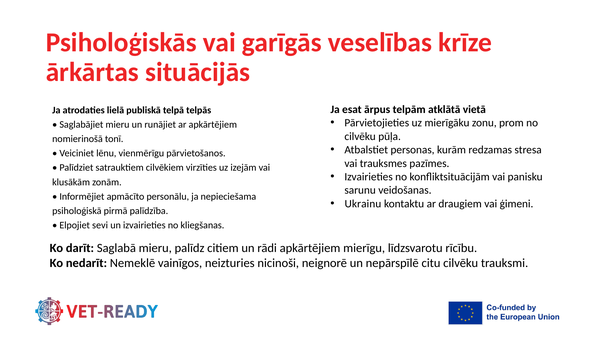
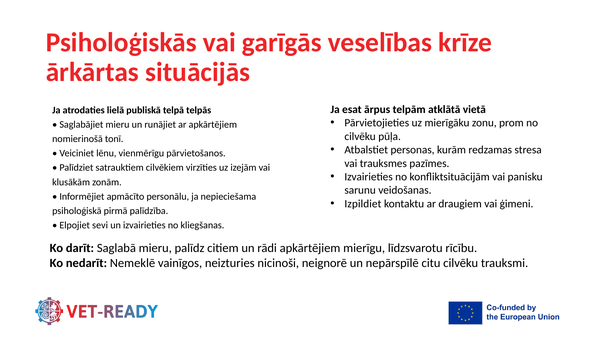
Ukrainu: Ukrainu -> Izpildiet
